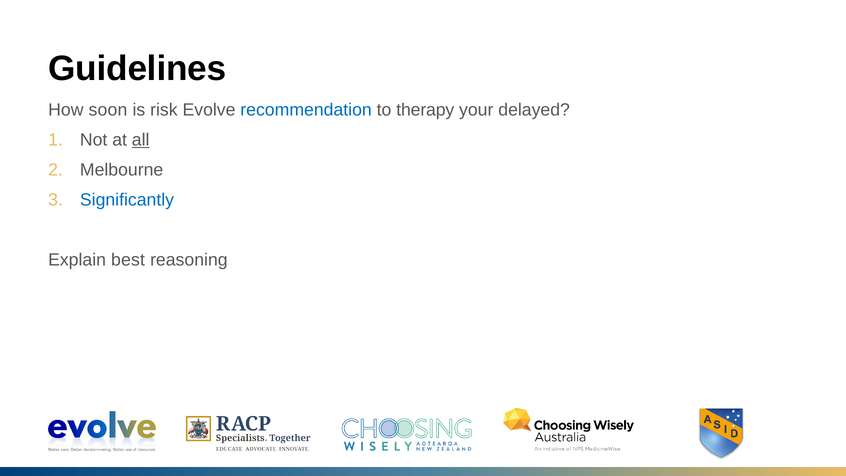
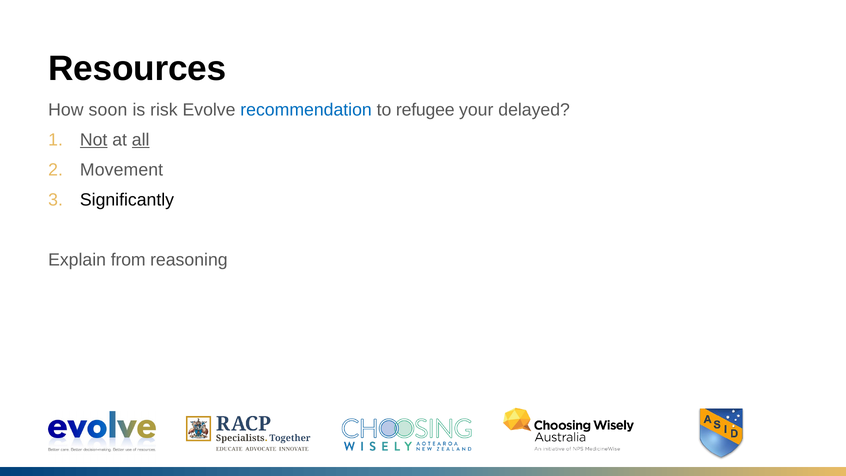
Guidelines: Guidelines -> Resources
therapy: therapy -> refugee
Not underline: none -> present
Melbourne: Melbourne -> Movement
Significantly colour: blue -> black
best: best -> from
